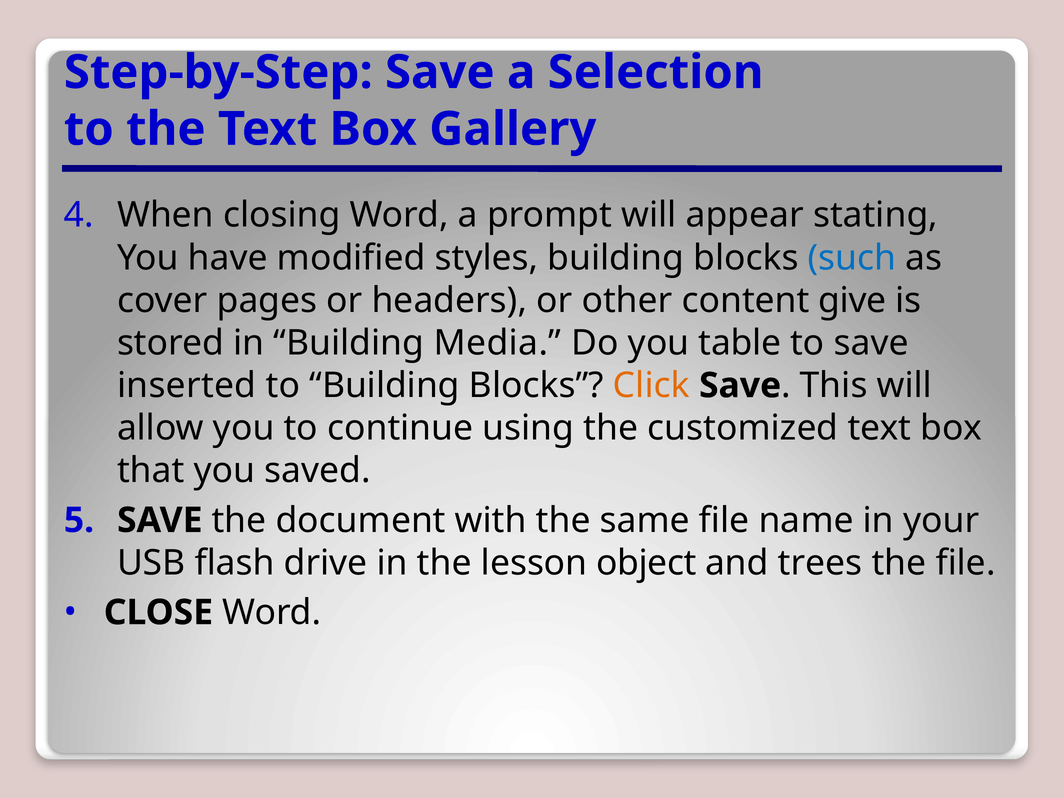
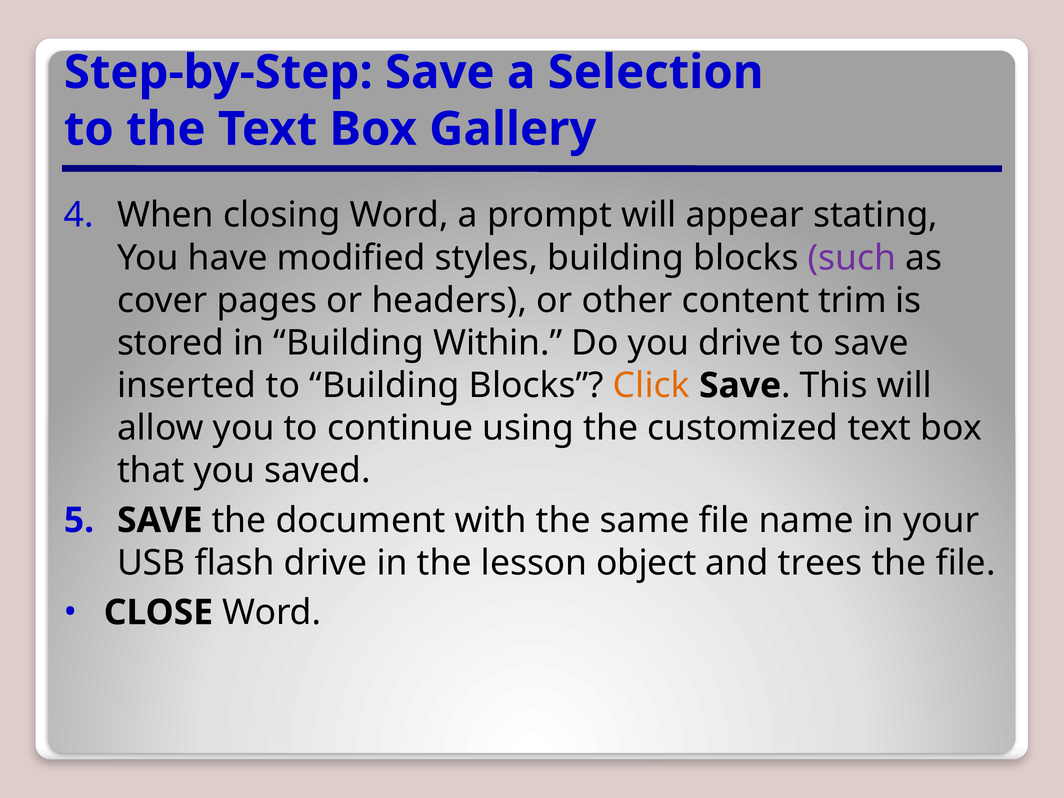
such colour: blue -> purple
give: give -> trim
Media: Media -> Within
you table: table -> drive
